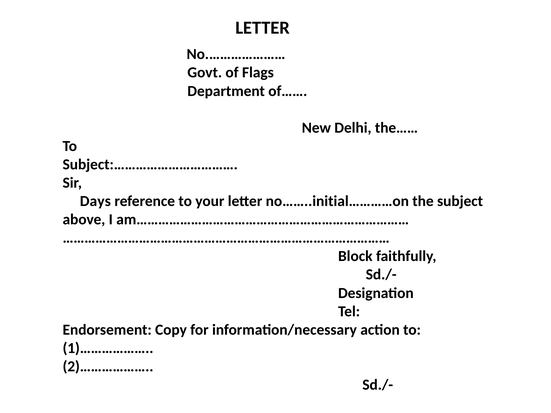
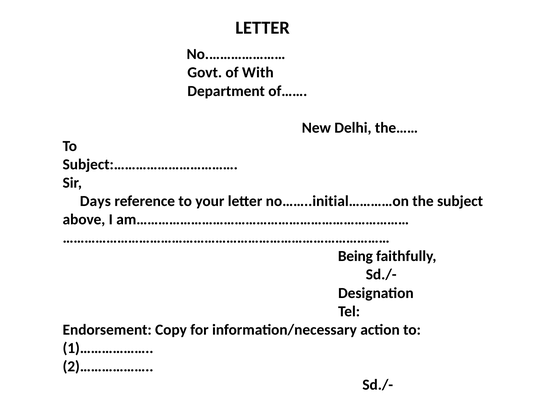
Flags: Flags -> With
Block: Block -> Being
